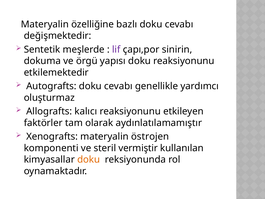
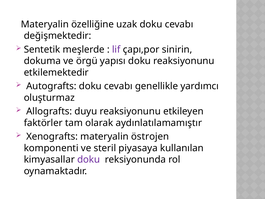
bazlı: bazlı -> uzak
kalıcı: kalıcı -> duyu
vermiştir: vermiştir -> piyasaya
doku at (89, 159) colour: orange -> purple
